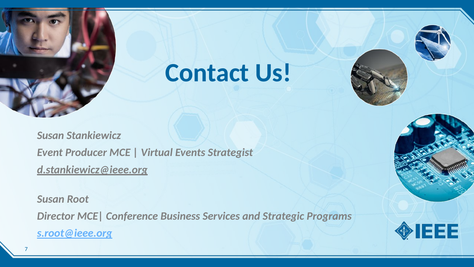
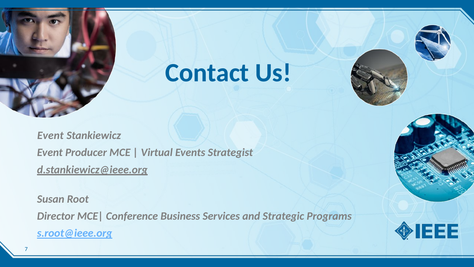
Susan at (51, 135): Susan -> Event
